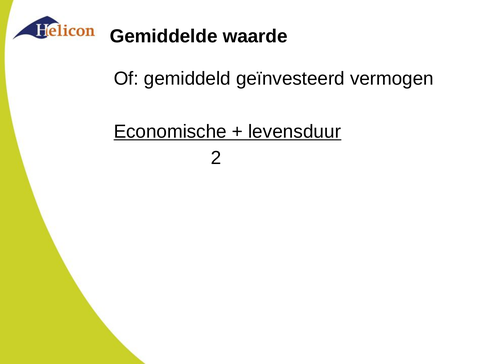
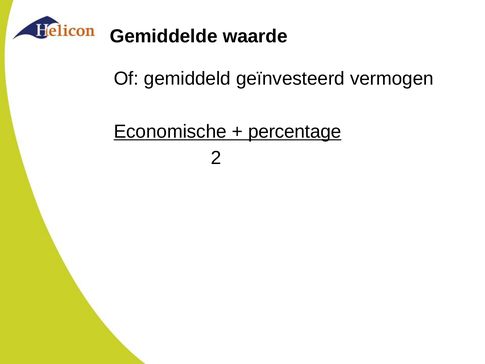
levensduur: levensduur -> percentage
